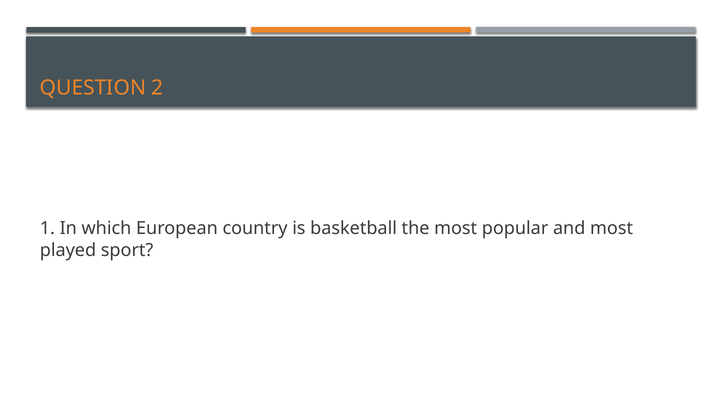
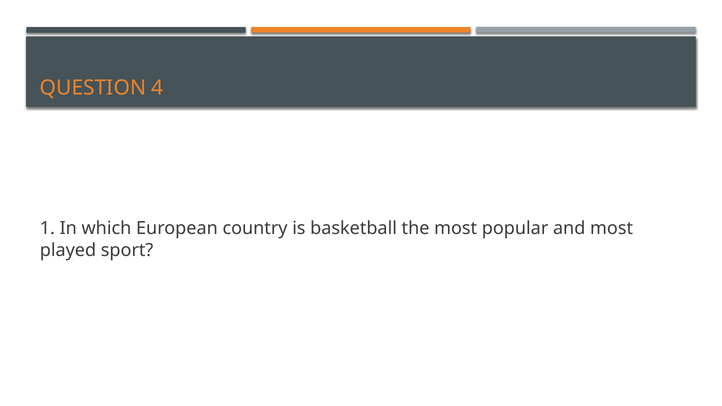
2: 2 -> 4
